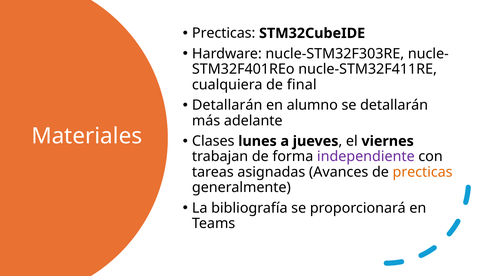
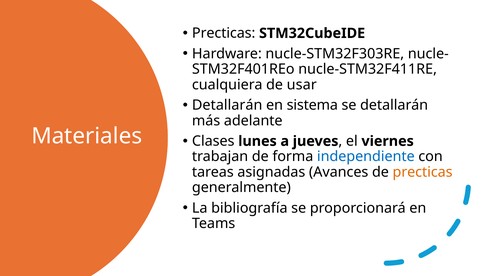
final: final -> usar
alumno: alumno -> sistema
independiente colour: purple -> blue
